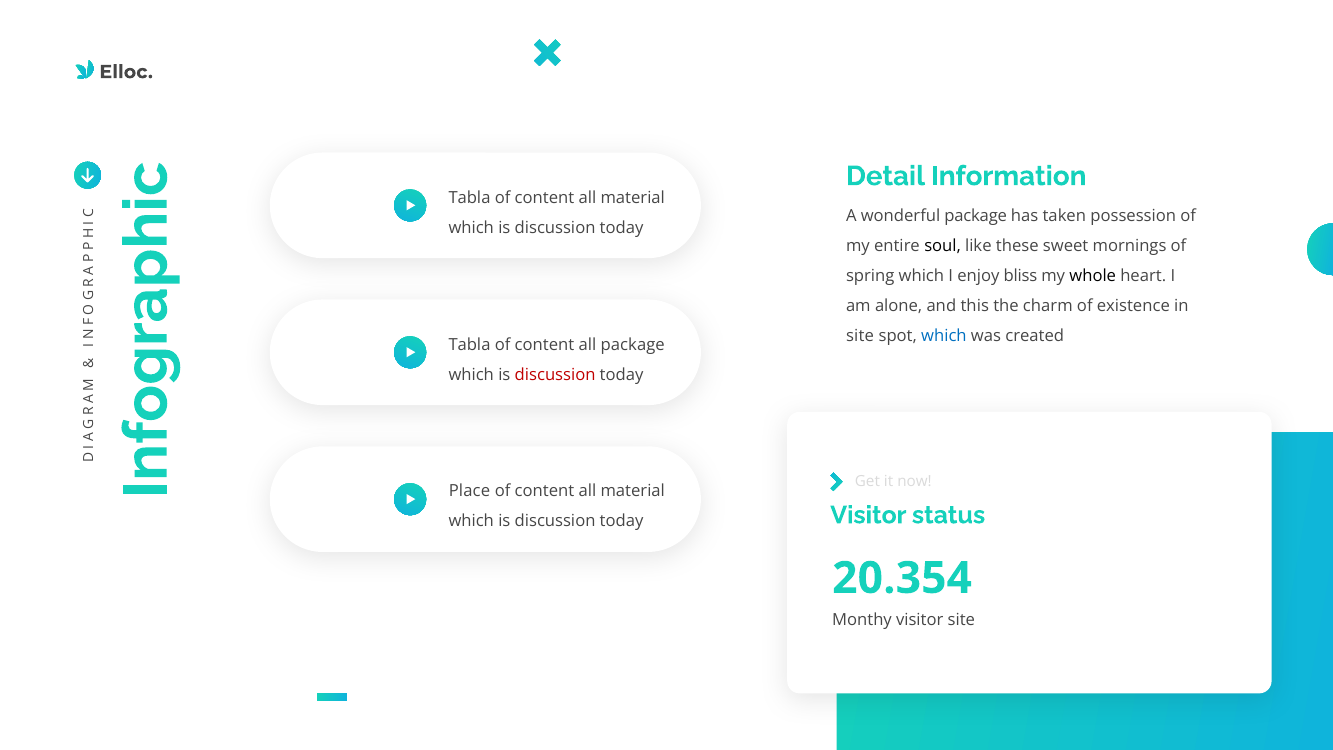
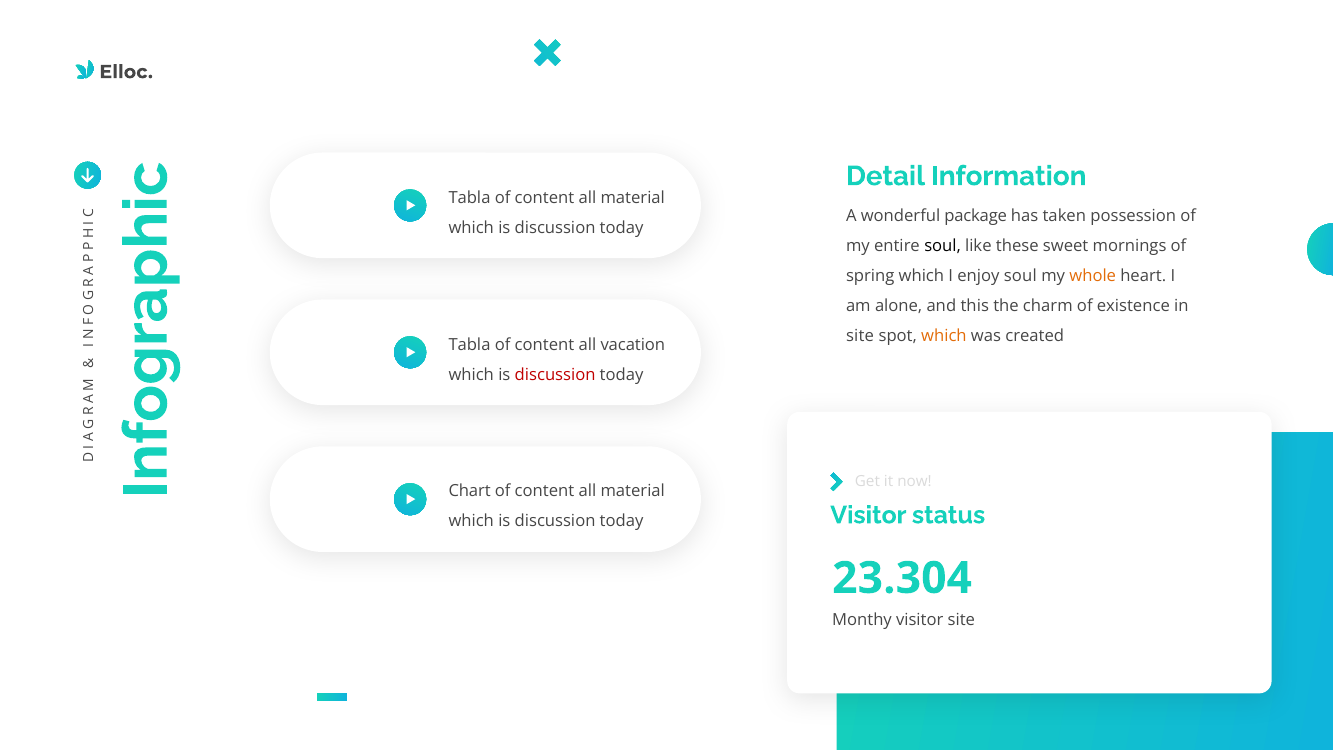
enjoy bliss: bliss -> soul
whole colour: black -> orange
which at (944, 336) colour: blue -> orange
all package: package -> vacation
Place: Place -> Chart
20.354: 20.354 -> 23.304
